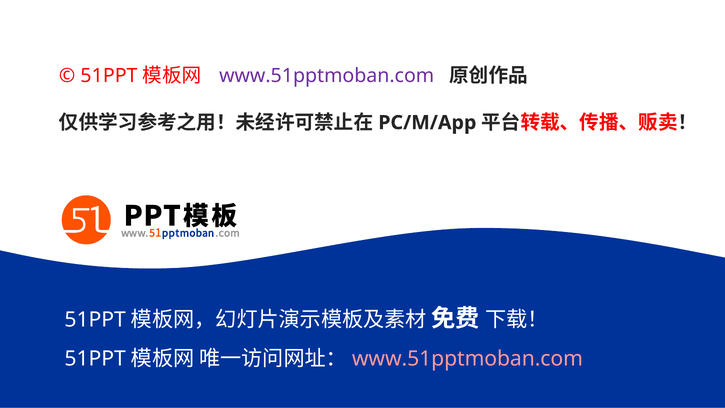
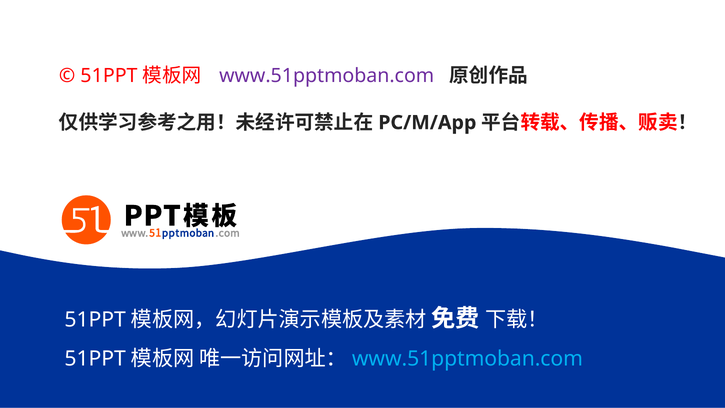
www.51pptmoban.com at (467, 358) colour: pink -> light blue
